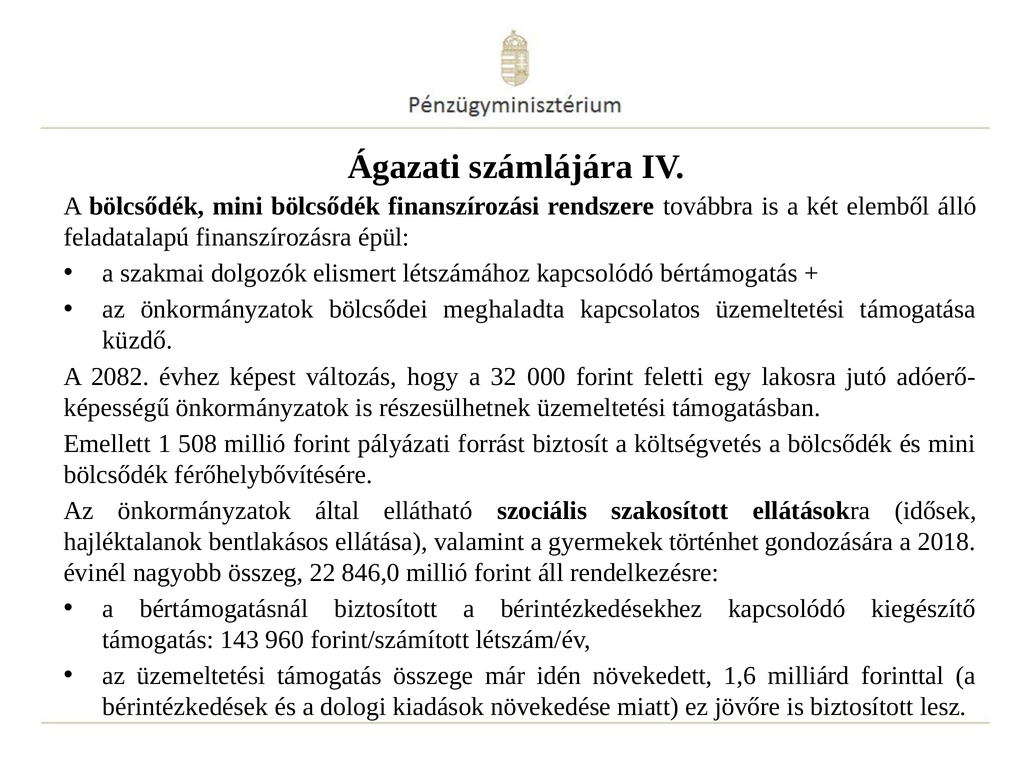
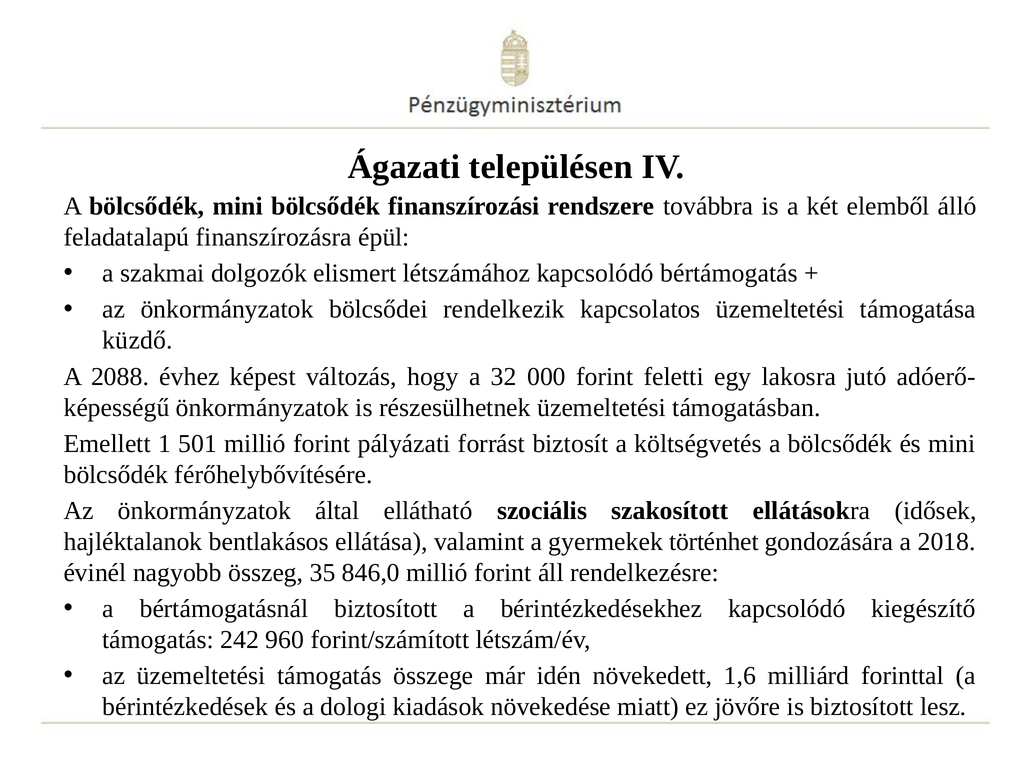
számlájára: számlájára -> településen
meghaladta: meghaladta -> rendelkezik
2082: 2082 -> 2088
508: 508 -> 501
22: 22 -> 35
143: 143 -> 242
